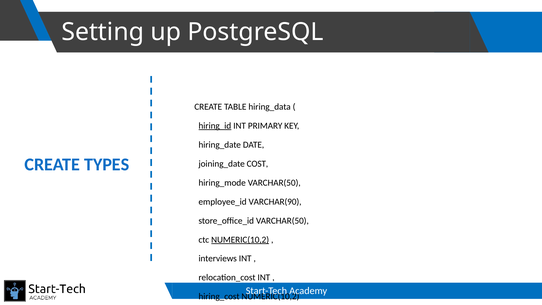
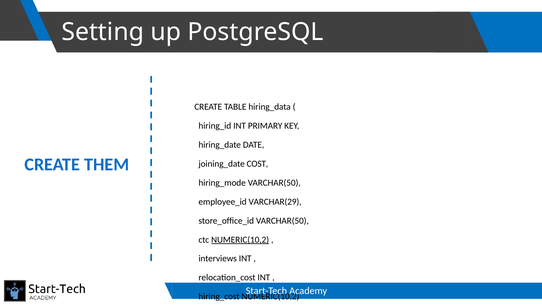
hiring_id underline: present -> none
TYPES: TYPES -> THEM
VARCHAR(90: VARCHAR(90 -> VARCHAR(29
